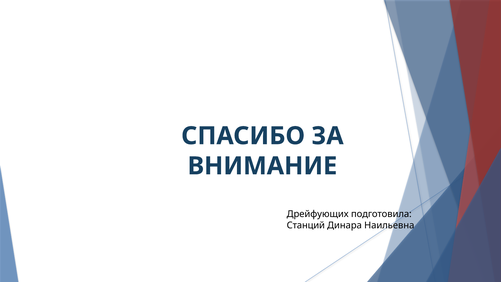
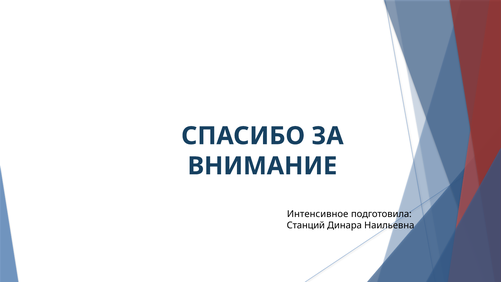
Дрейфующих: Дрейфующих -> Интенсивное
